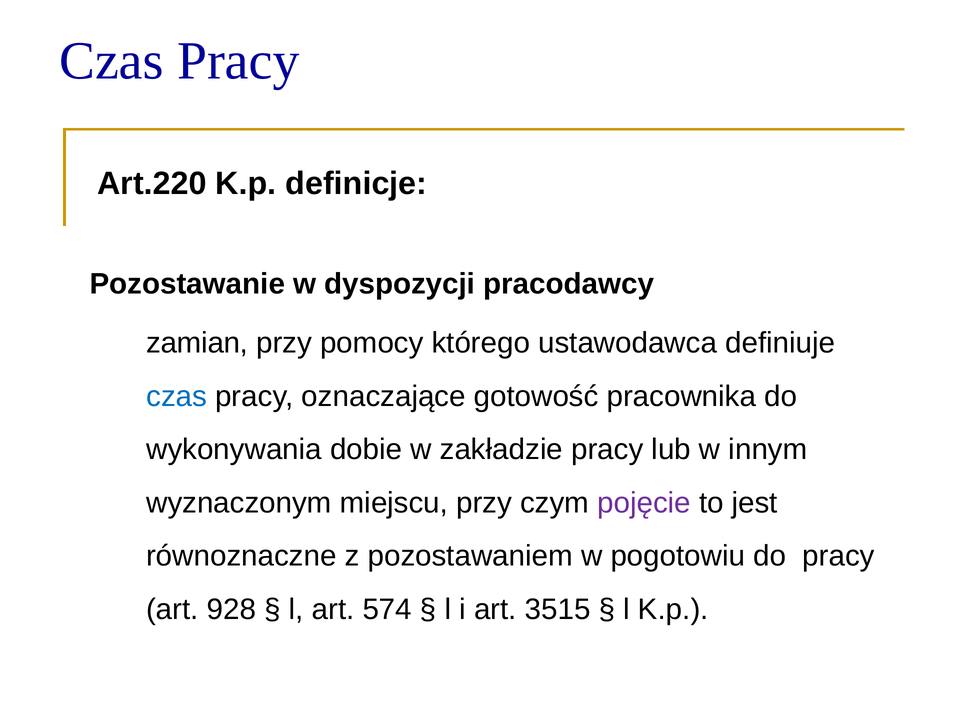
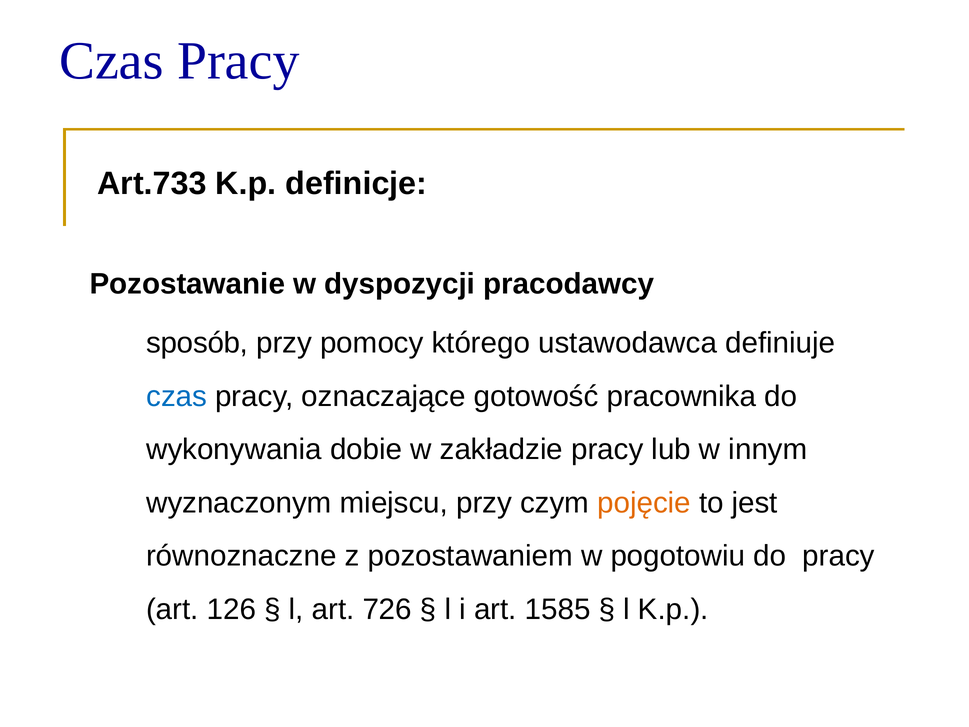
Art.220: Art.220 -> Art.733
zamian: zamian -> sposób
pojęcie colour: purple -> orange
928: 928 -> 126
574: 574 -> 726
3515: 3515 -> 1585
